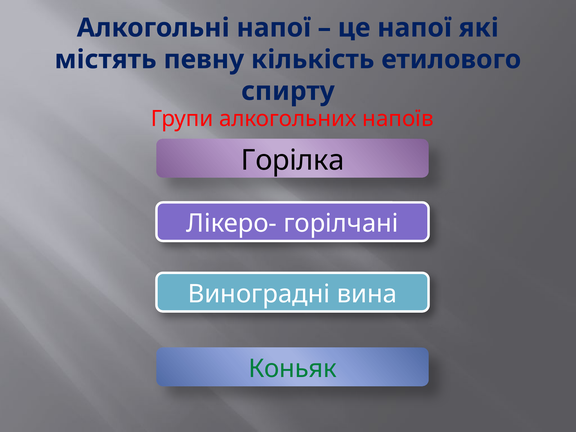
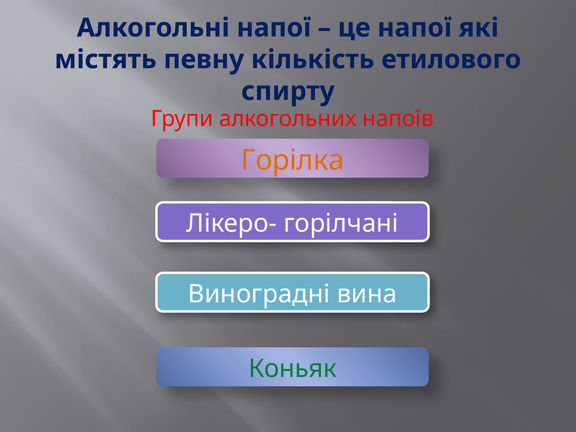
Горілка colour: black -> orange
